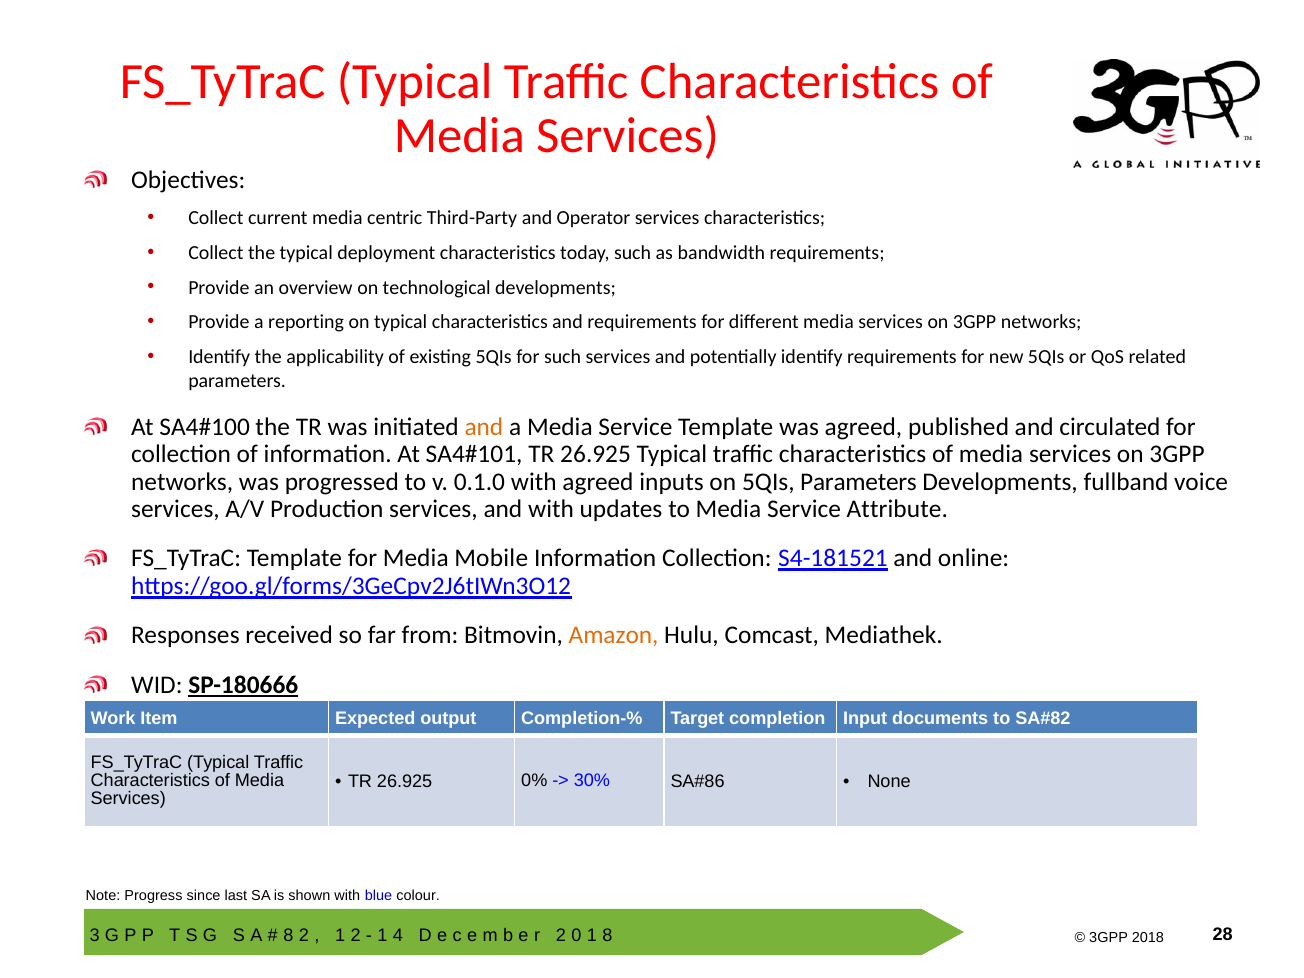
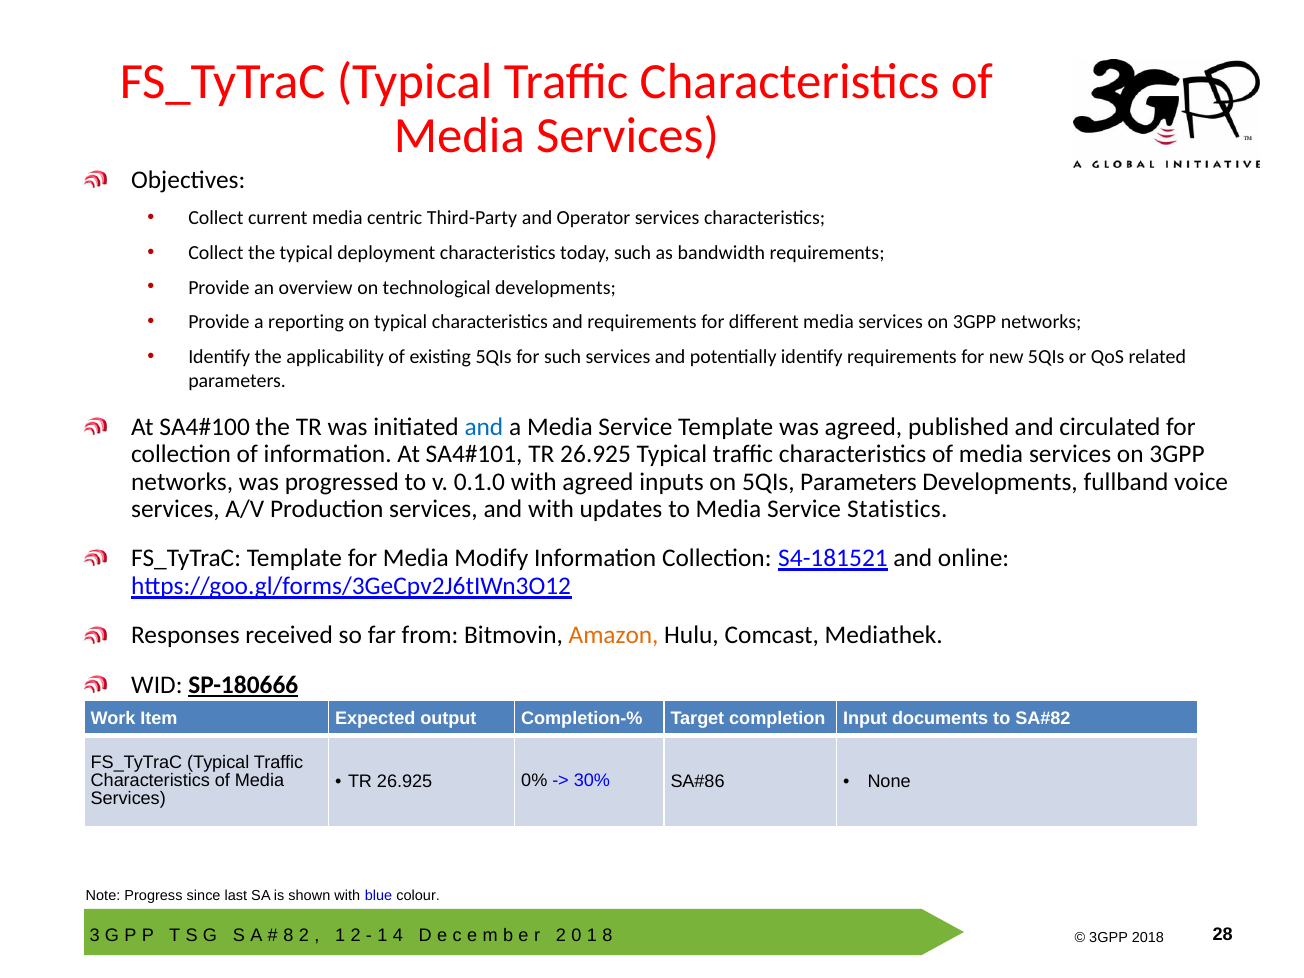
and at (484, 427) colour: orange -> blue
Attribute: Attribute -> Statistics
Mobile: Mobile -> Modify
